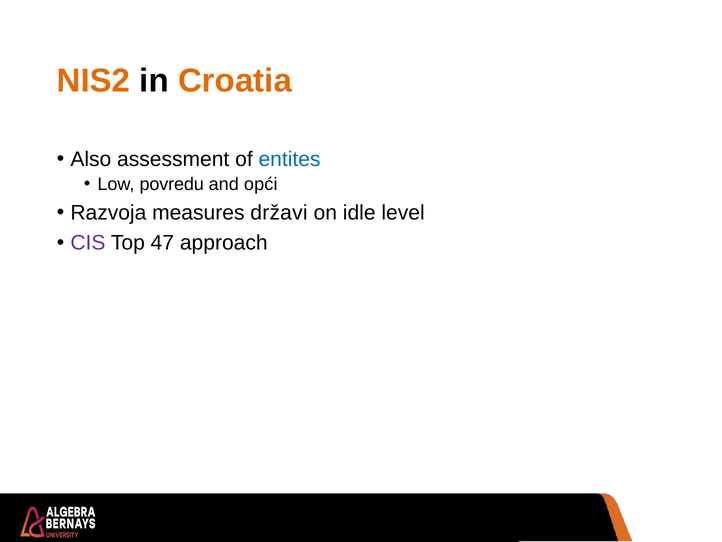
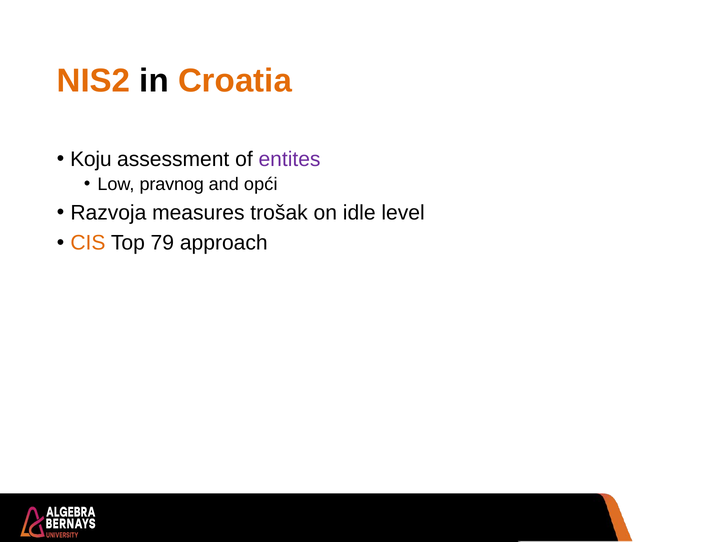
Also: Also -> Koju
entites colour: blue -> purple
povredu: povredu -> pravnog
državi: državi -> trošak
CIS colour: purple -> orange
47: 47 -> 79
